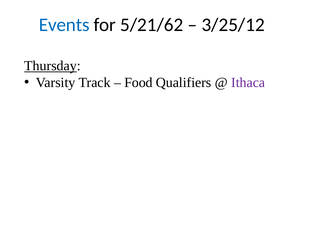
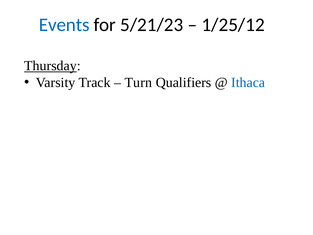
5/21/62: 5/21/62 -> 5/21/23
3/25/12: 3/25/12 -> 1/25/12
Food: Food -> Turn
Ithaca colour: purple -> blue
